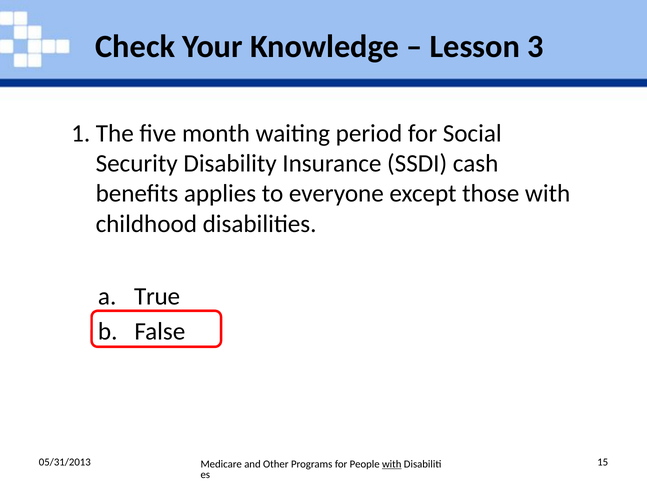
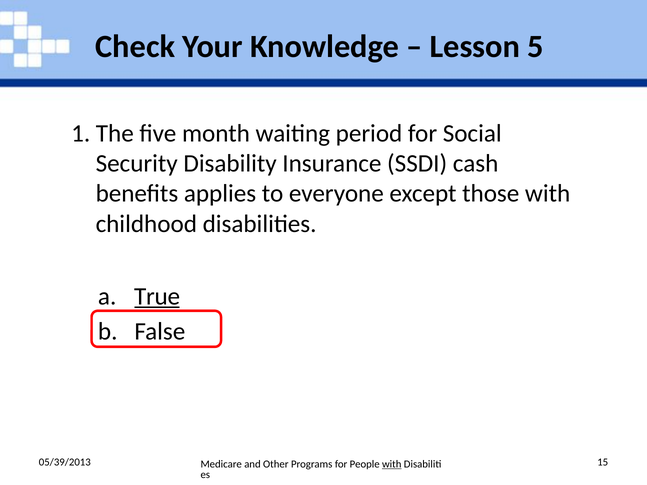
3: 3 -> 5
True underline: none -> present
05/31/2013: 05/31/2013 -> 05/39/2013
